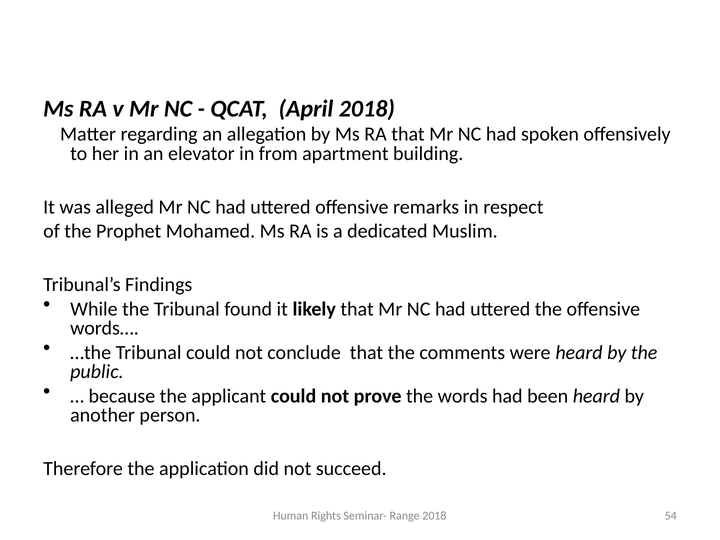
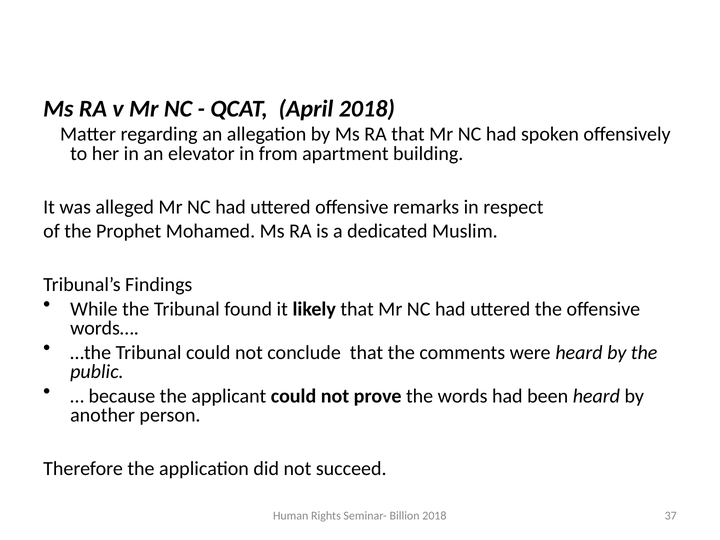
Range: Range -> Billion
54: 54 -> 37
